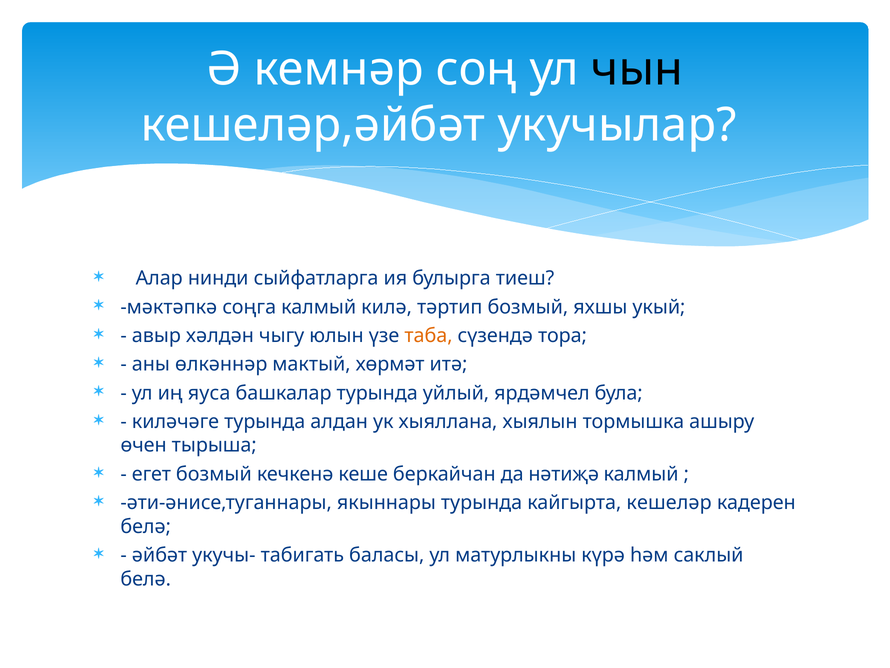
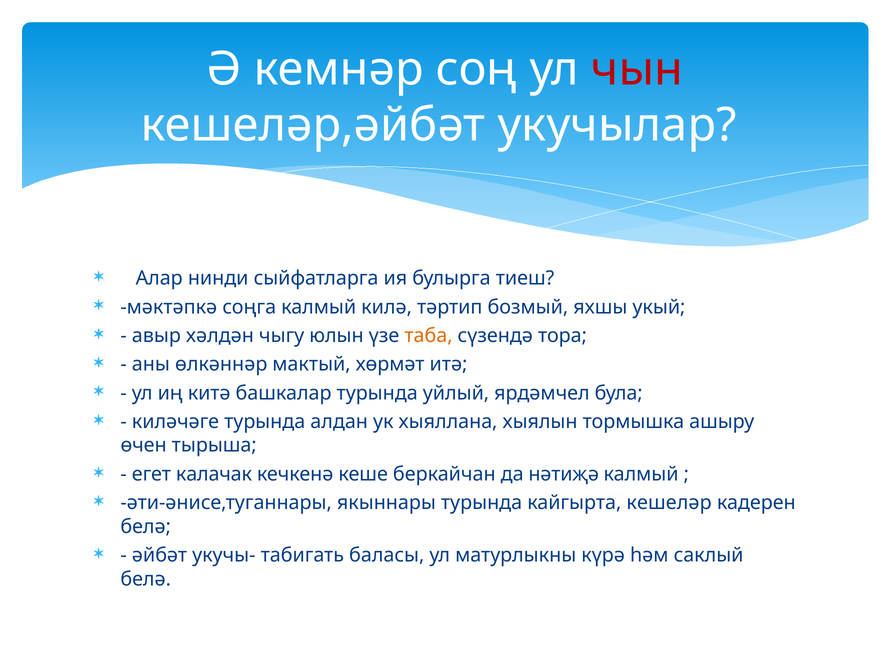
чын colour: black -> red
яуса: яуса -> китә
егет бозмый: бозмый -> калачак
